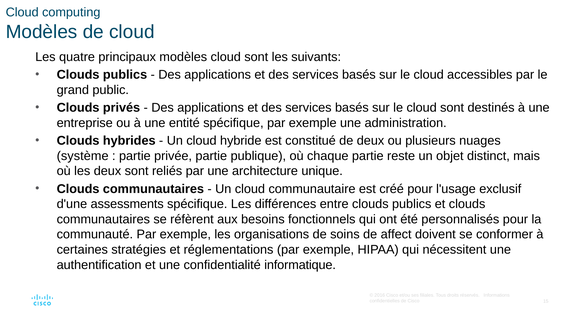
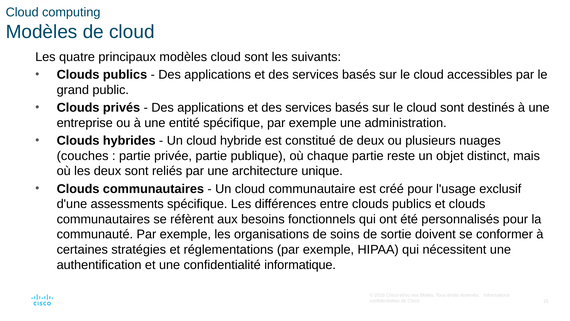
système: système -> couches
affect: affect -> sortie
